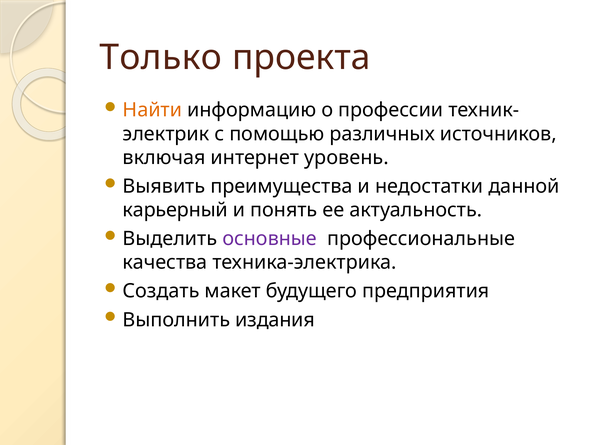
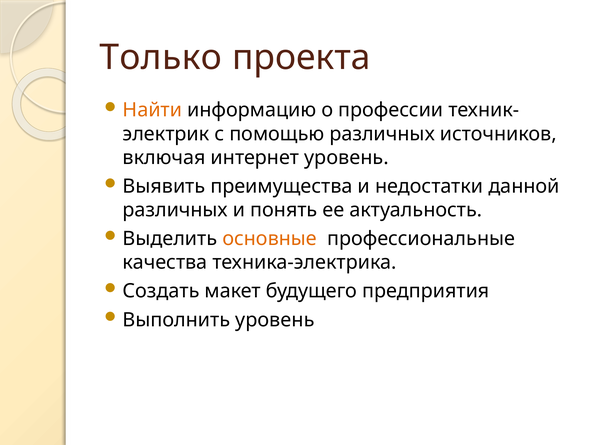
карьерный at (175, 210): карьерный -> различных
основные colour: purple -> orange
Выполнить издания: издания -> уровень
